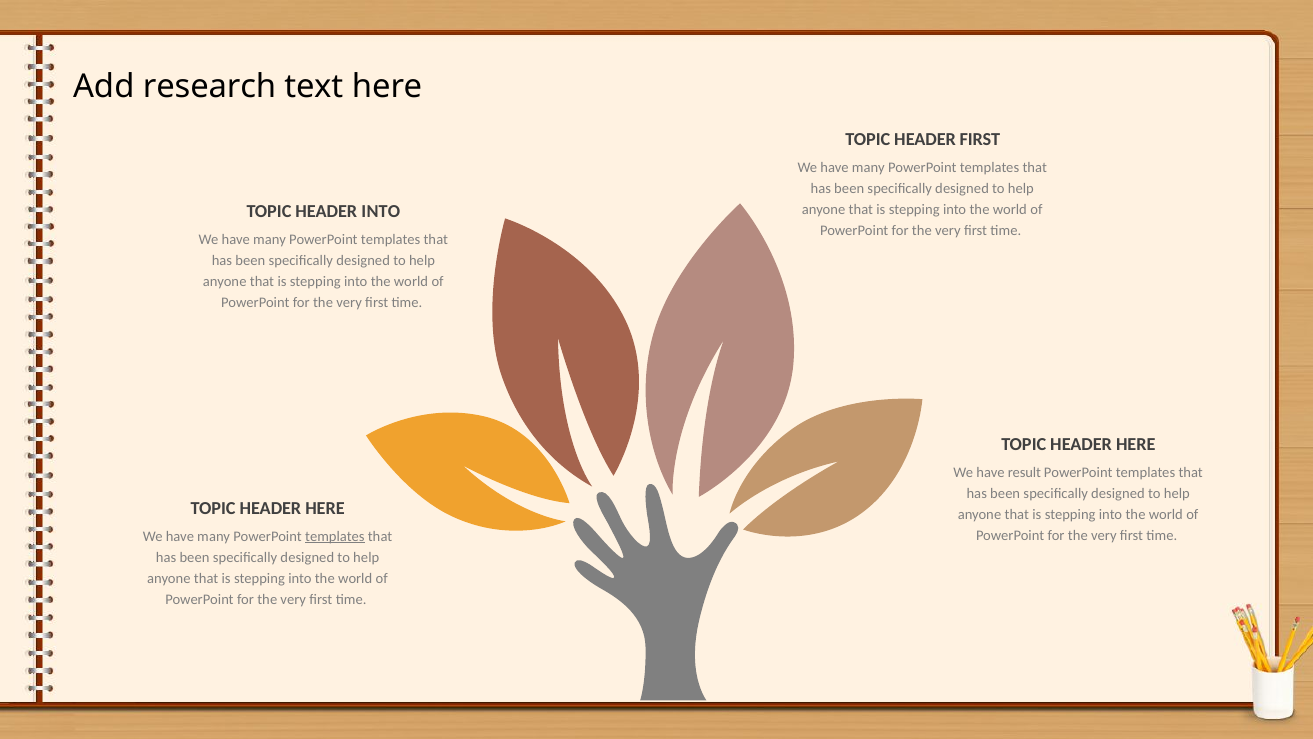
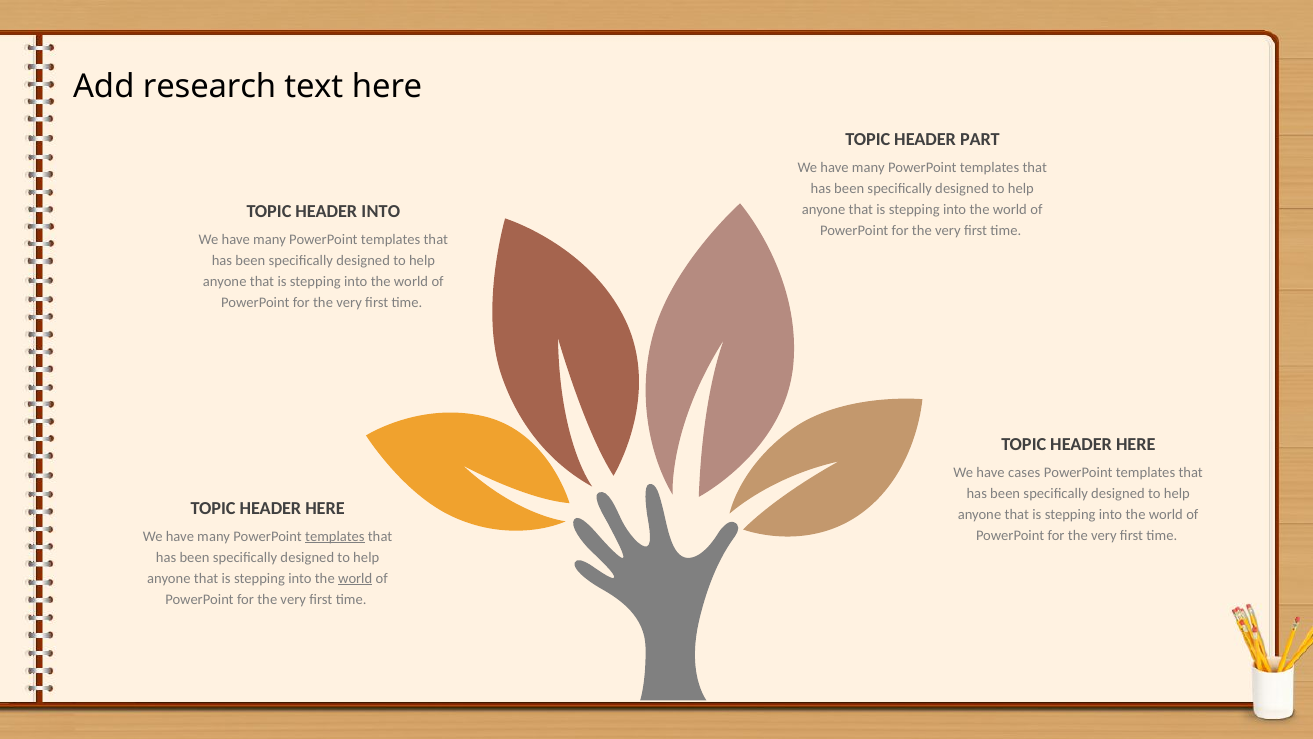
HEADER FIRST: FIRST -> PART
result: result -> cases
world at (355, 578) underline: none -> present
